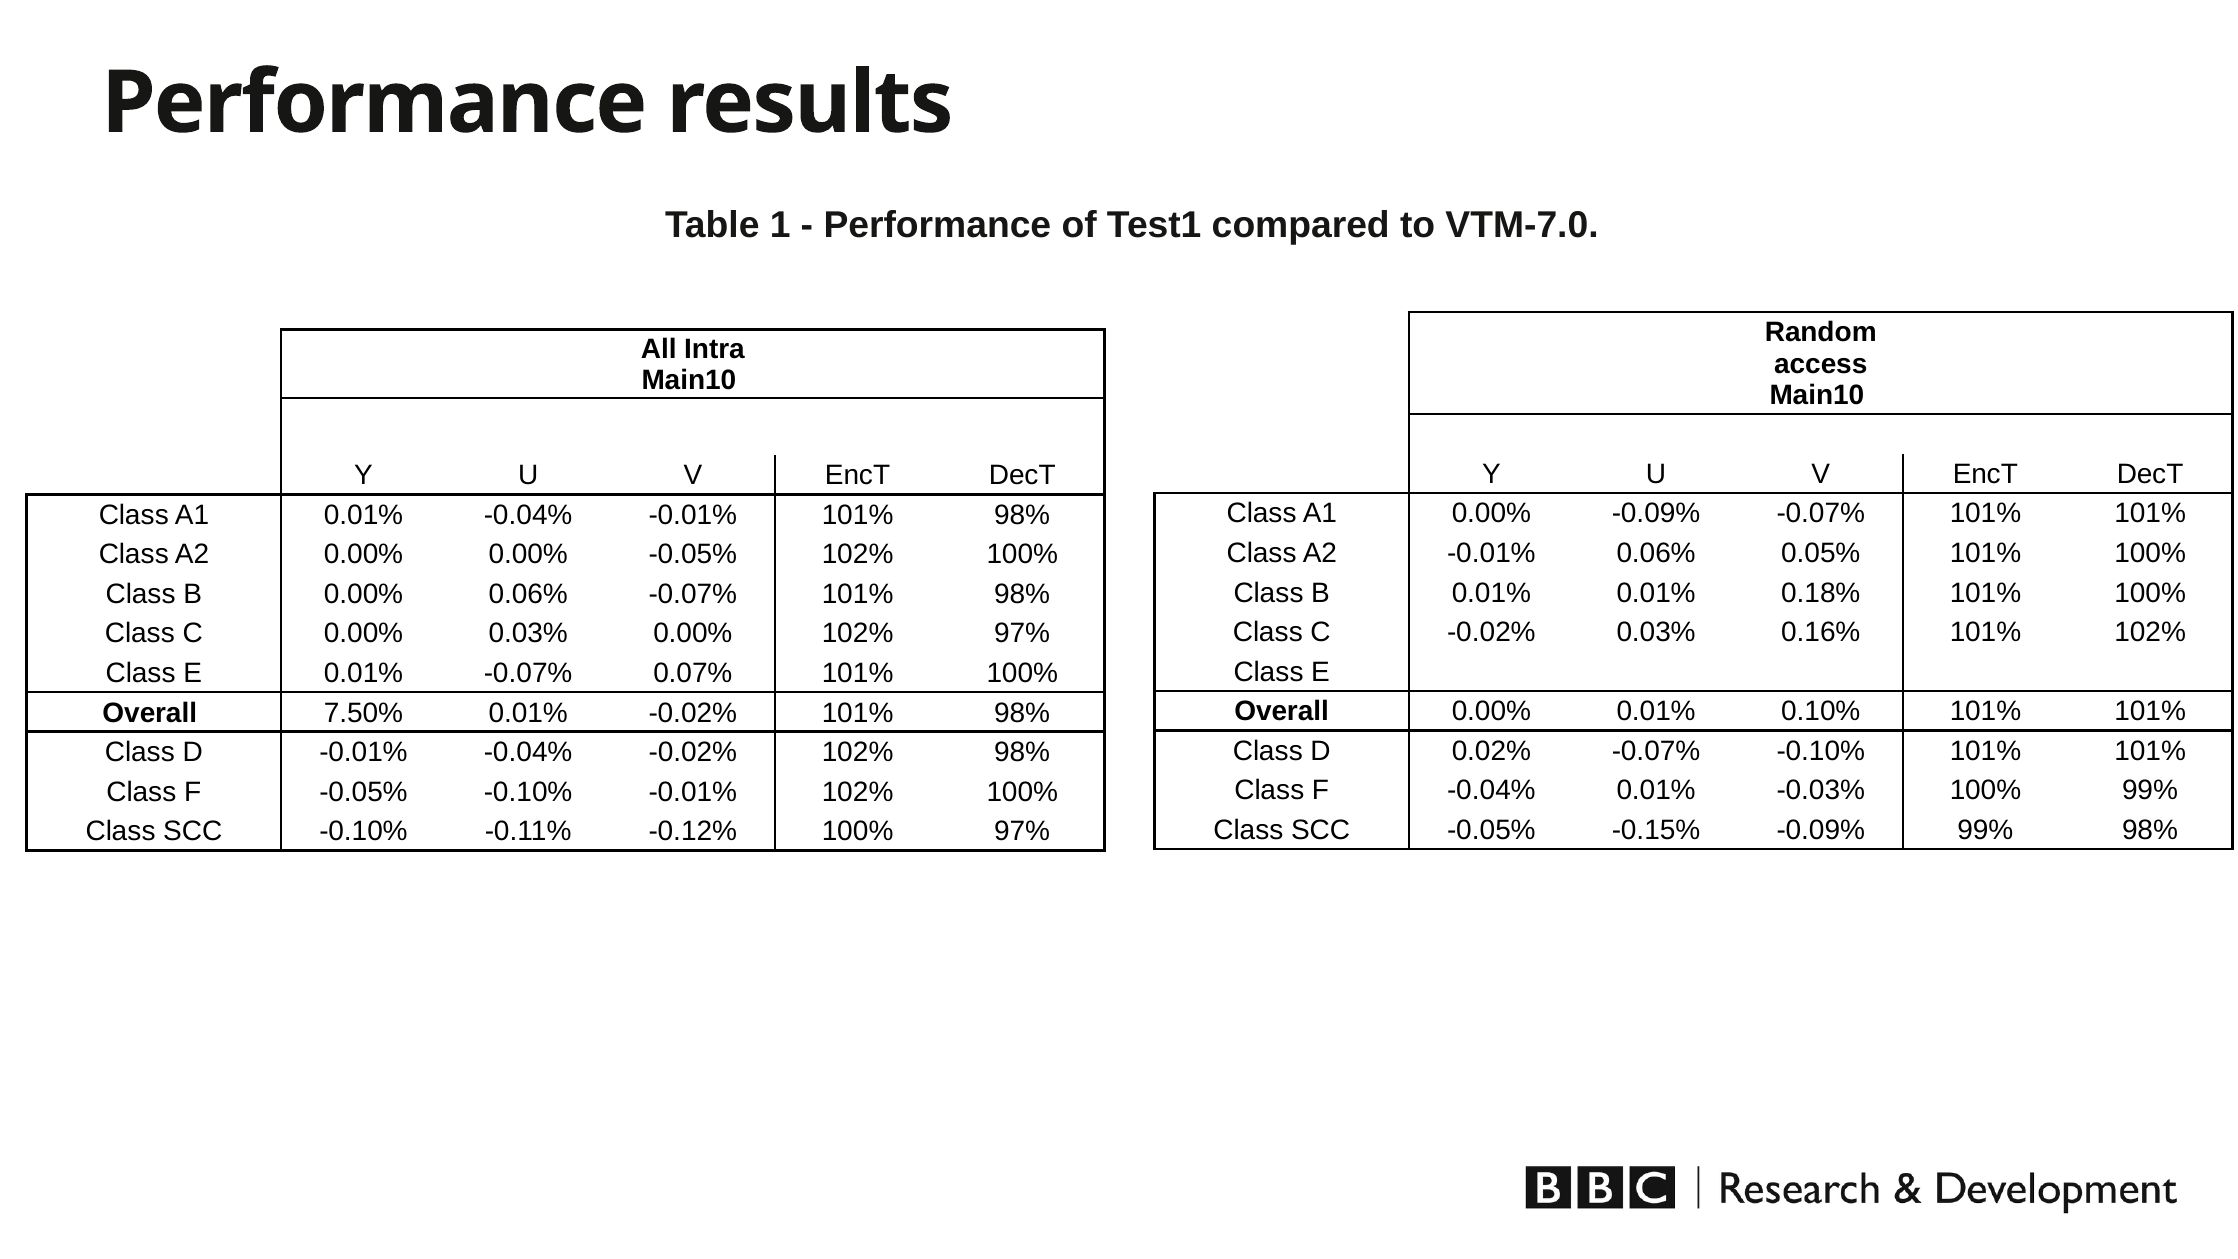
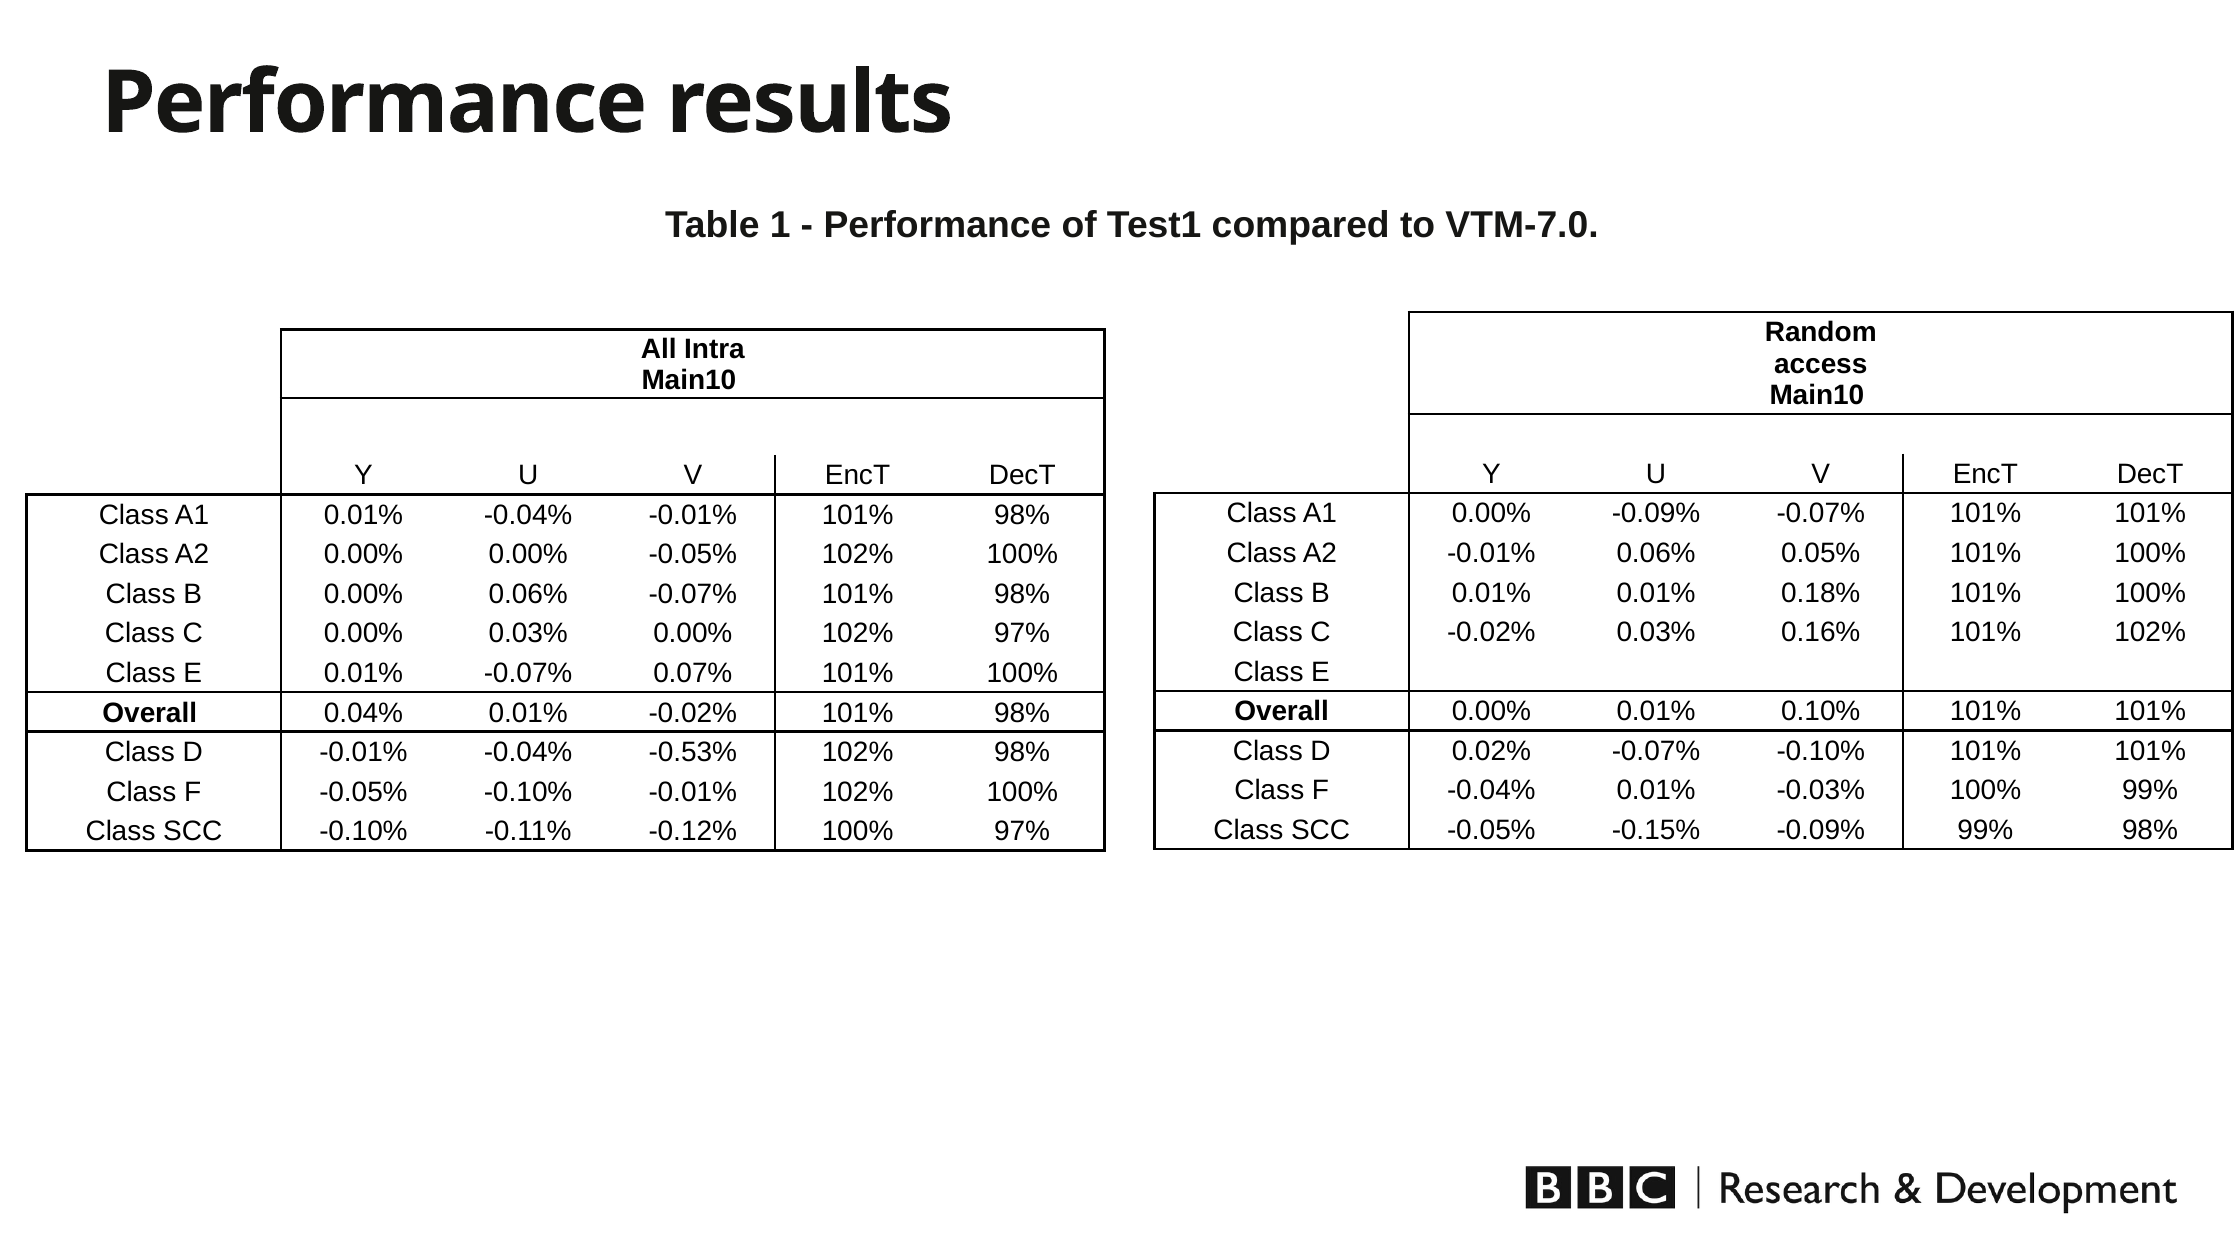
7.50%: 7.50% -> 0.04%
-0.04% -0.02%: -0.02% -> -0.53%
